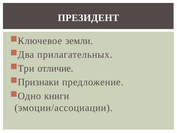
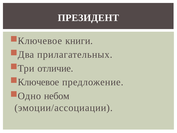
земли: земли -> книги
Признаки at (38, 82): Признаки -> Ключевое
книги: книги -> небом
